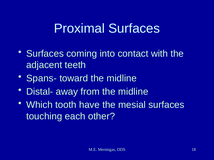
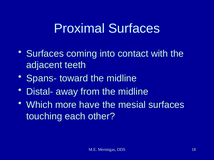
tooth: tooth -> more
